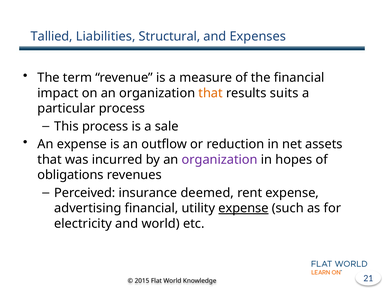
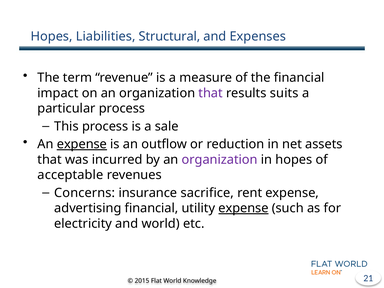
Tallied at (52, 36): Tallied -> Hopes
that at (211, 93) colour: orange -> purple
expense at (82, 144) underline: none -> present
obligations: obligations -> acceptable
Perceived: Perceived -> Concerns
deemed: deemed -> sacrifice
